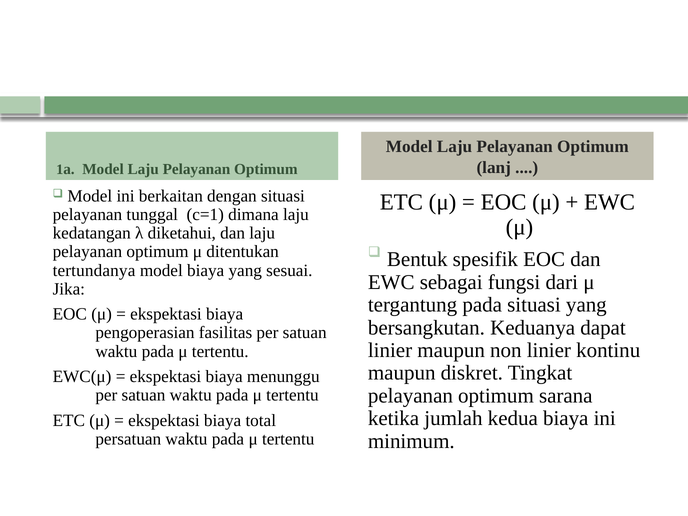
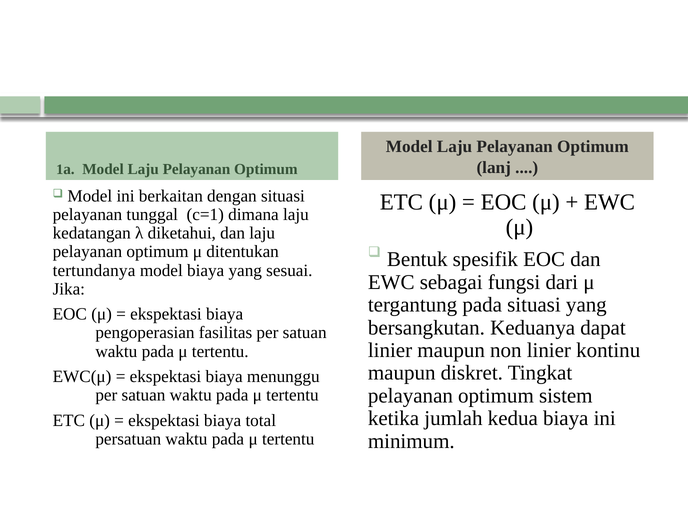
sarana: sarana -> sistem
